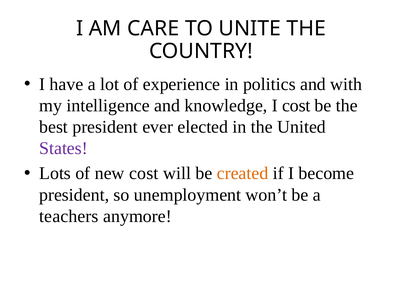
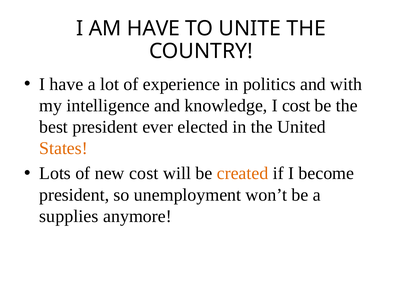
AM CARE: CARE -> HAVE
States colour: purple -> orange
teachers: teachers -> supplies
